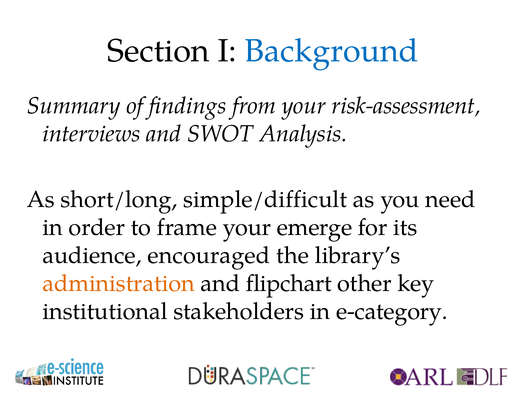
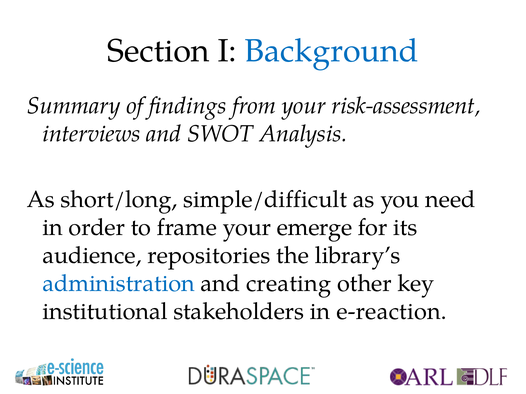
encouraged: encouraged -> repositories
administration colour: orange -> blue
flipchart: flipchart -> creating
e-category: e-category -> e-reaction
